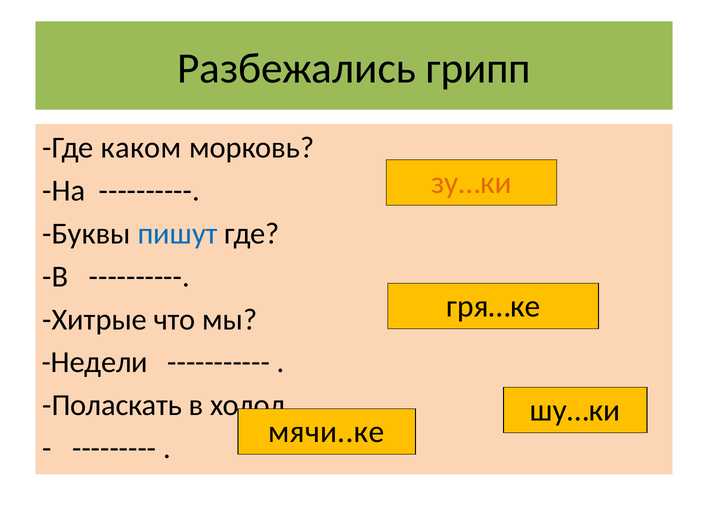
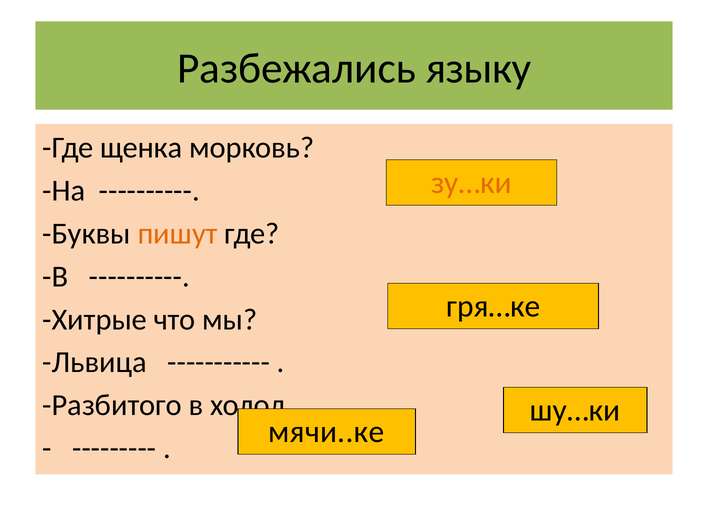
грипп: грипп -> языку
каком: каком -> щенка
пишут colour: blue -> orange
Недели: Недели -> Львица
Поласкать: Поласкать -> Разбитого
